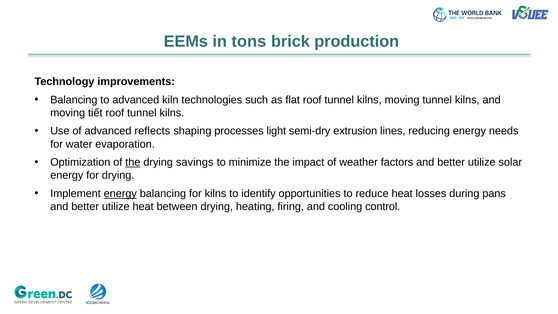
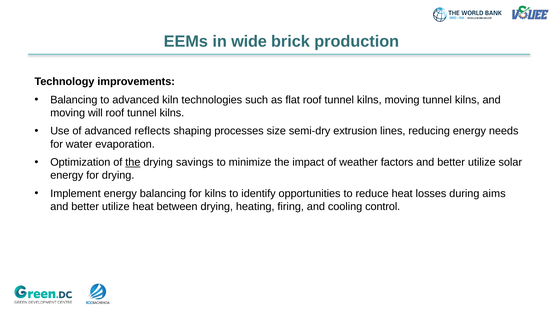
tons: tons -> wide
tiết: tiết -> will
light: light -> size
energy at (120, 194) underline: present -> none
pans: pans -> aims
